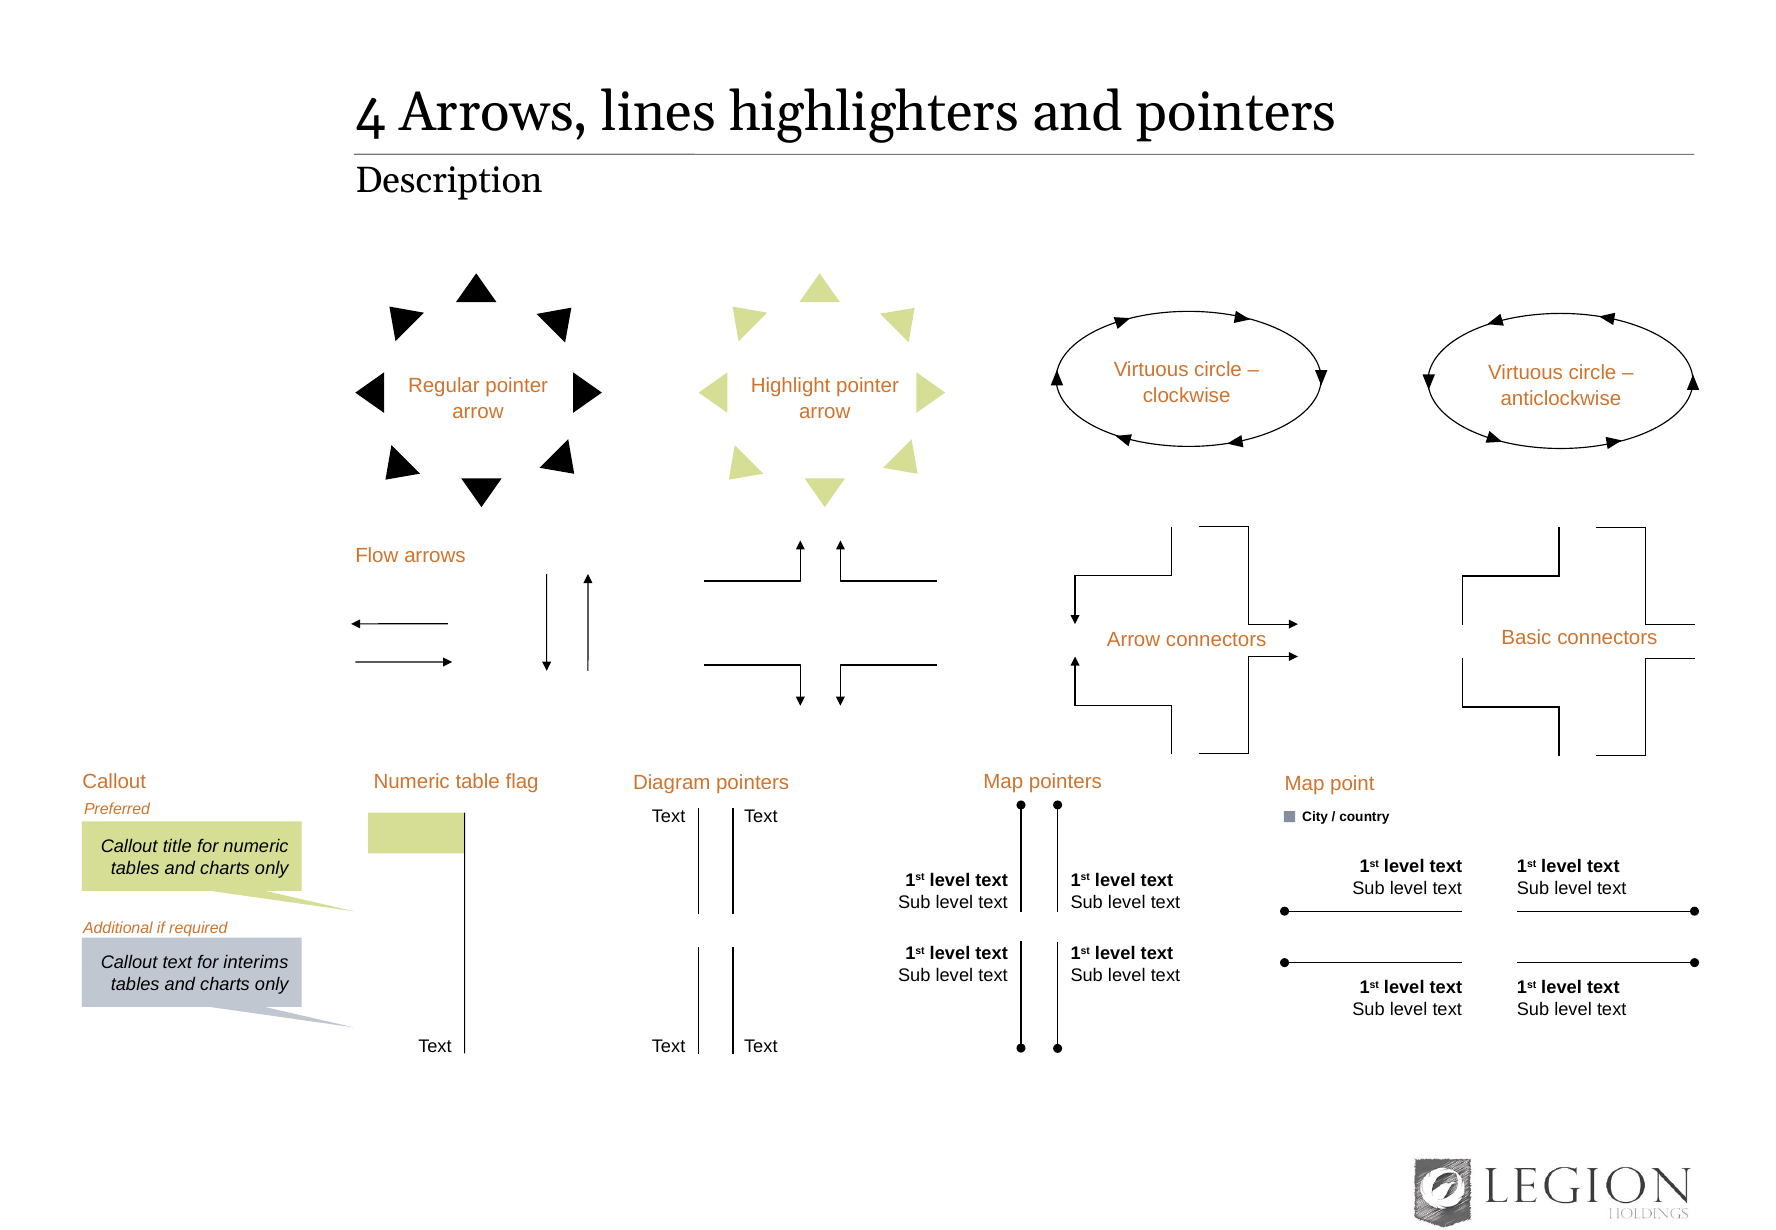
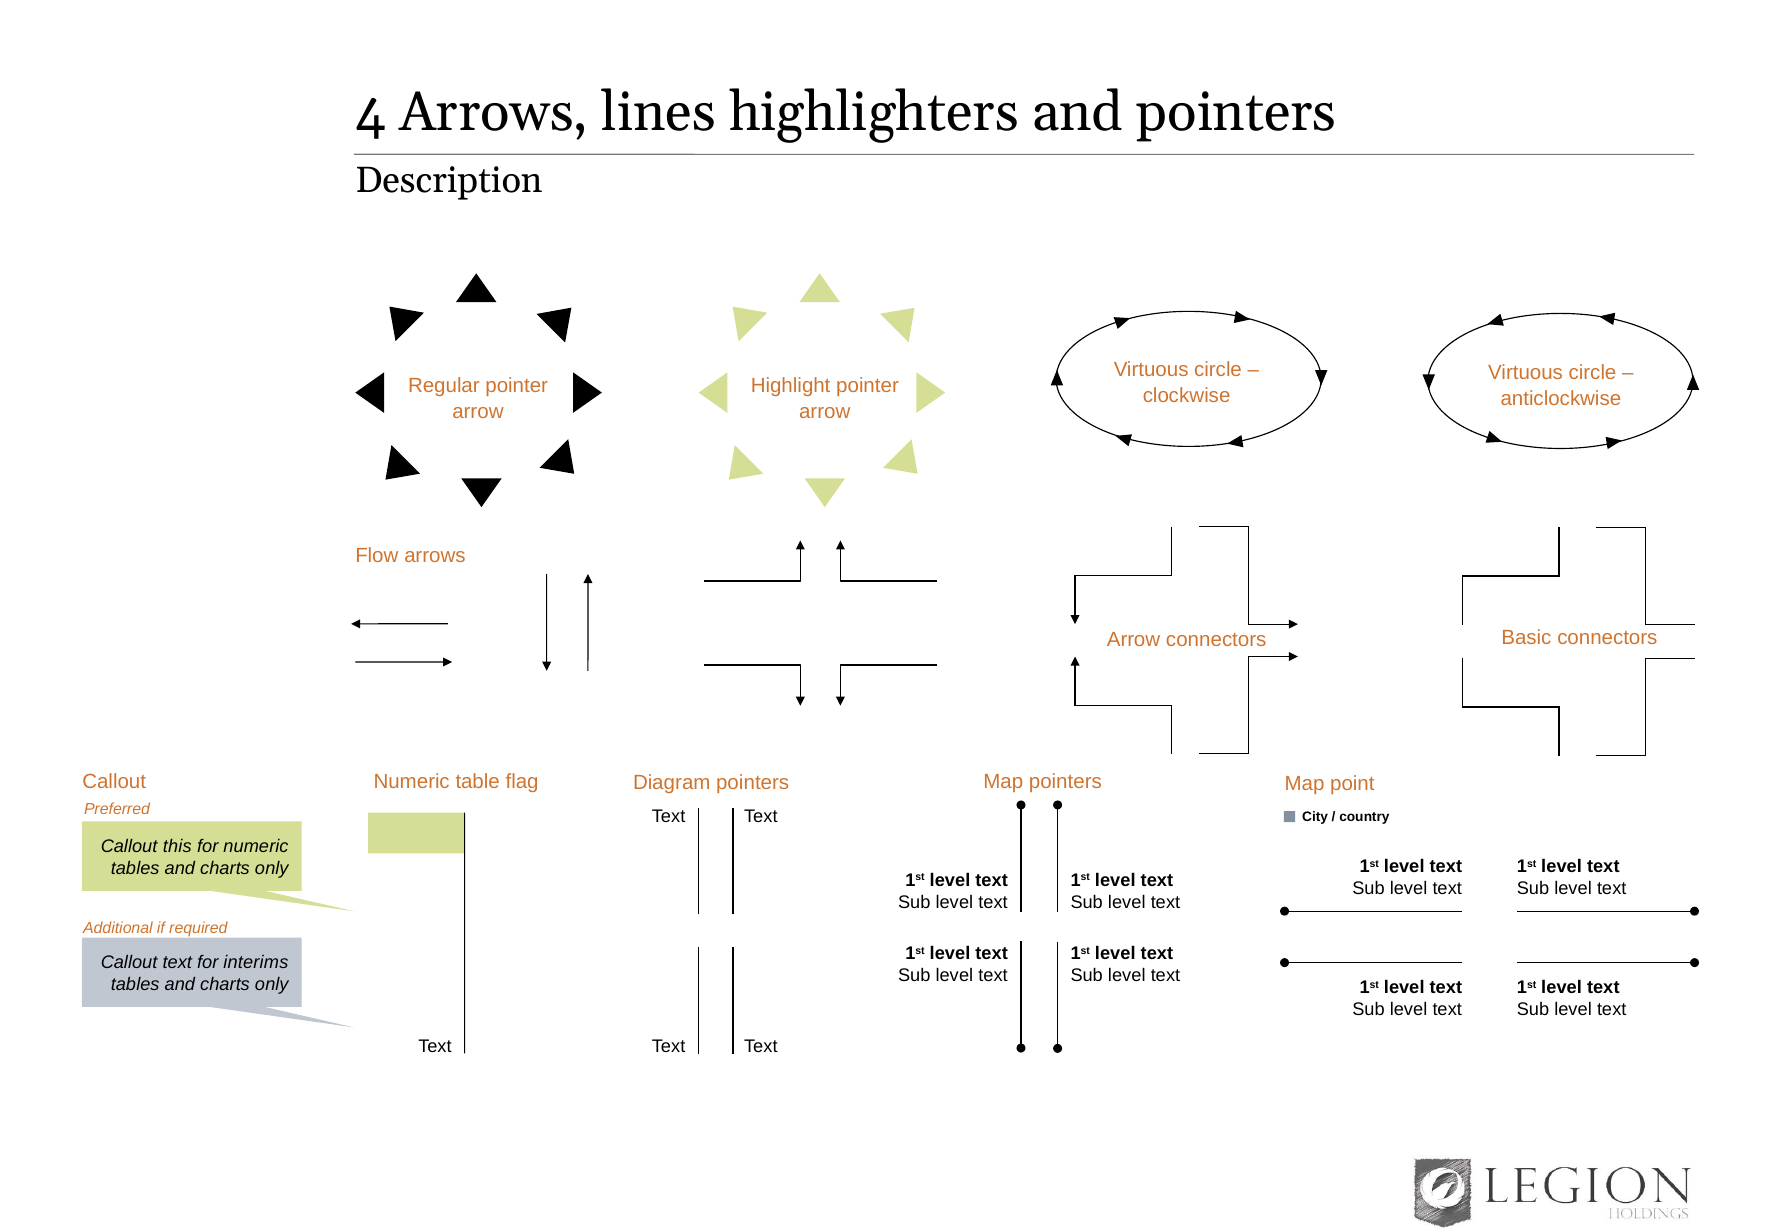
title: title -> this
